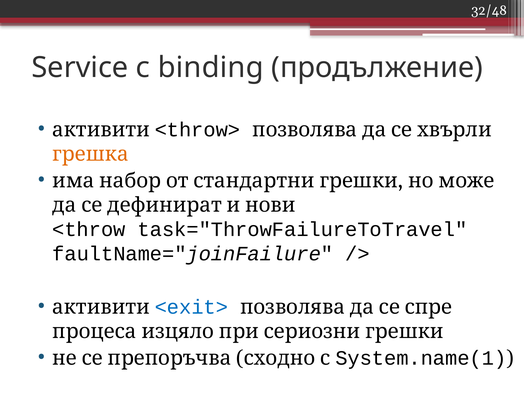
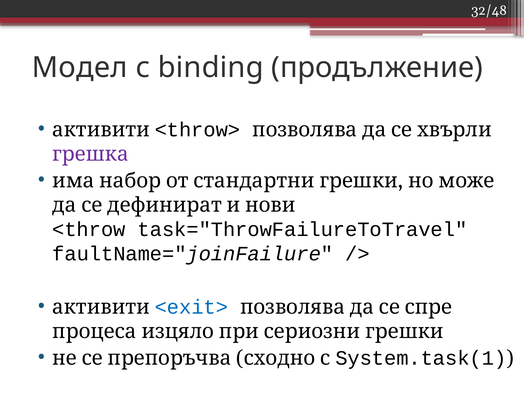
Service: Service -> Модел
грешка colour: orange -> purple
System.name(1: System.name(1 -> System.task(1
